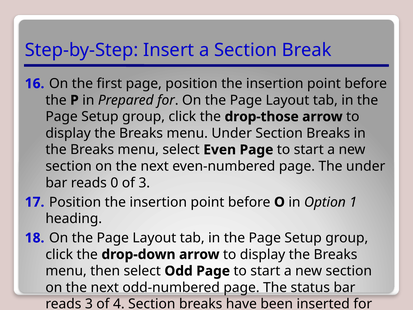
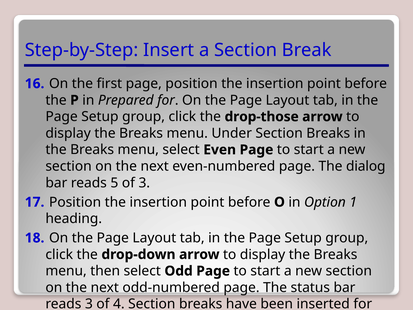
The under: under -> dialog
0: 0 -> 5
